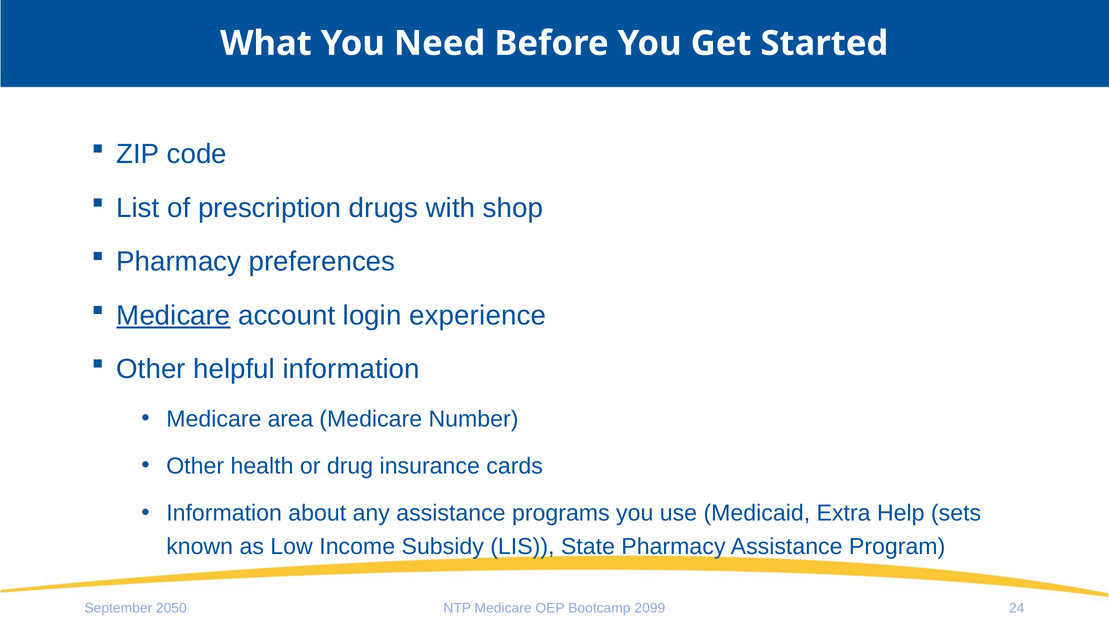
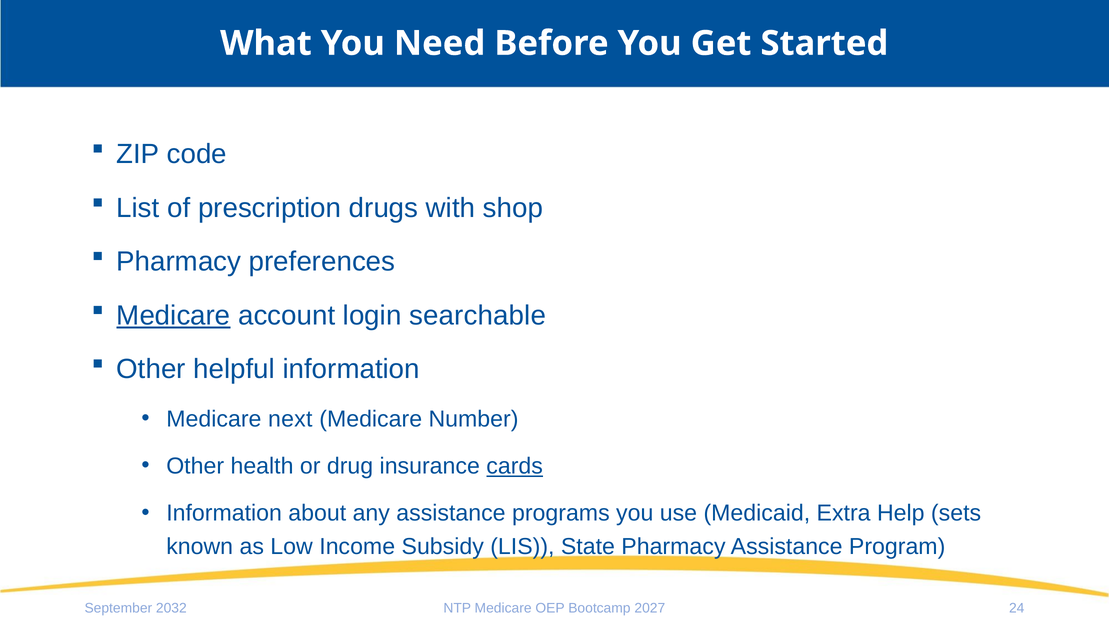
experience: experience -> searchable
area: area -> next
cards underline: none -> present
2050: 2050 -> 2032
2099: 2099 -> 2027
